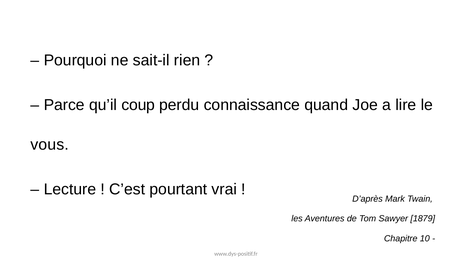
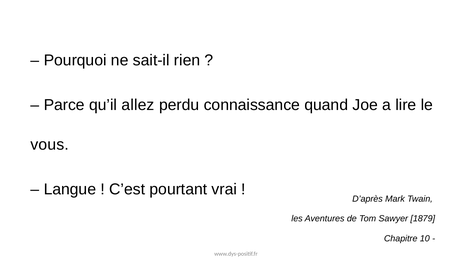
coup: coup -> allez
Lecture: Lecture -> Langue
